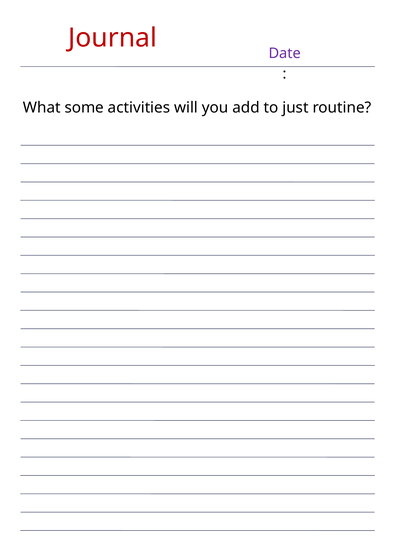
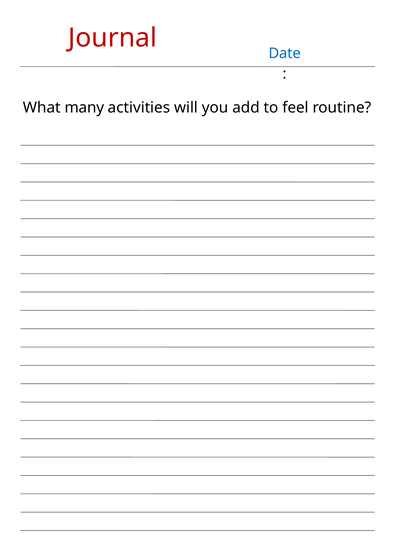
Date colour: purple -> blue
some: some -> many
just: just -> feel
